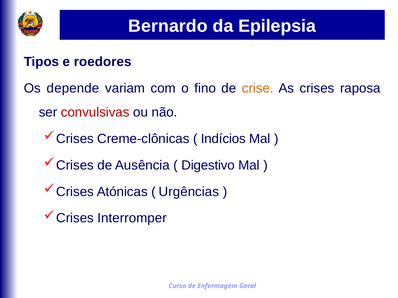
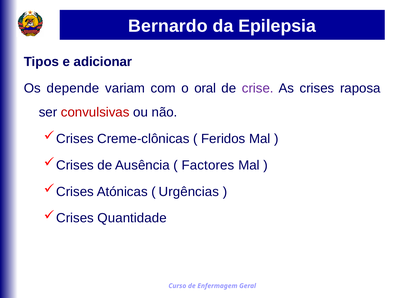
roedores: roedores -> adicionar
fino: fino -> oral
crise colour: orange -> purple
Indícios: Indícios -> Feridos
Digestivo: Digestivo -> Factores
Interromper: Interromper -> Quantidade
